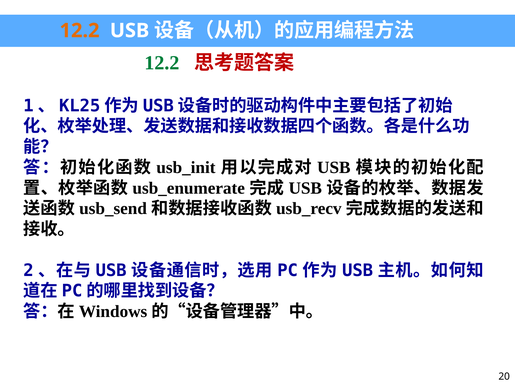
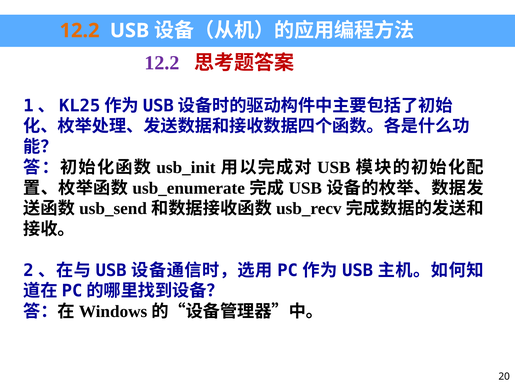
12.2 at (162, 63) colour: green -> purple
